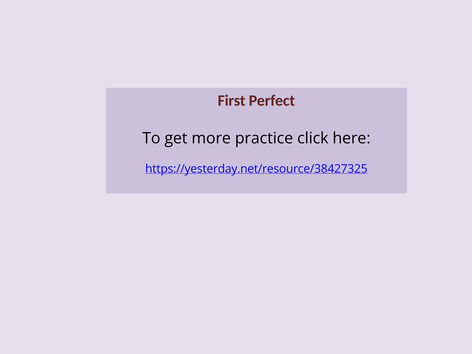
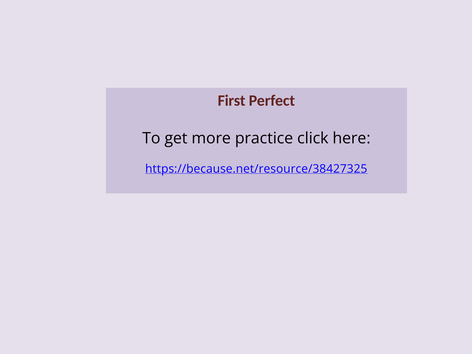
https://yesterday.net/resource/38427325: https://yesterday.net/resource/38427325 -> https://because.net/resource/38427325
